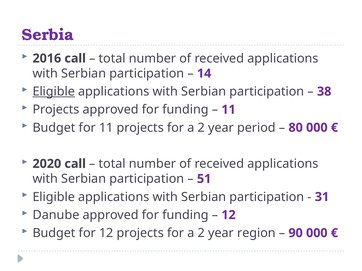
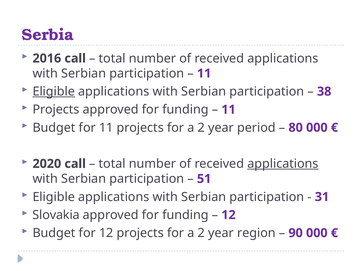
14 at (204, 74): 14 -> 11
applications at (283, 164) underline: none -> present
Danube: Danube -> Slovakia
